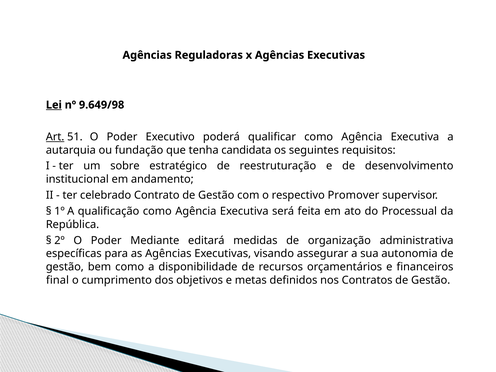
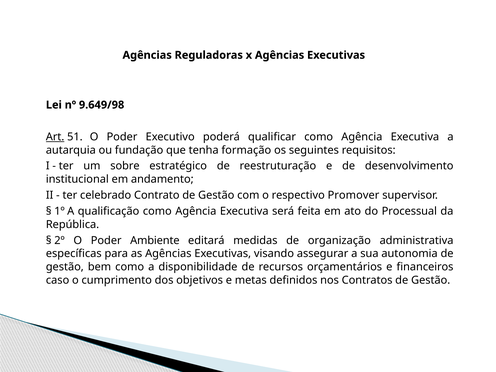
Lei underline: present -> none
candidata: candidata -> formação
Mediante: Mediante -> Ambiente
final: final -> caso
